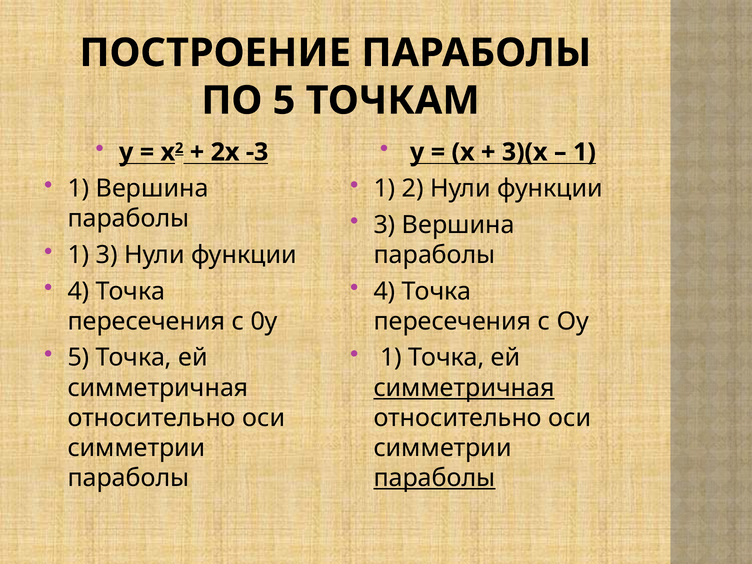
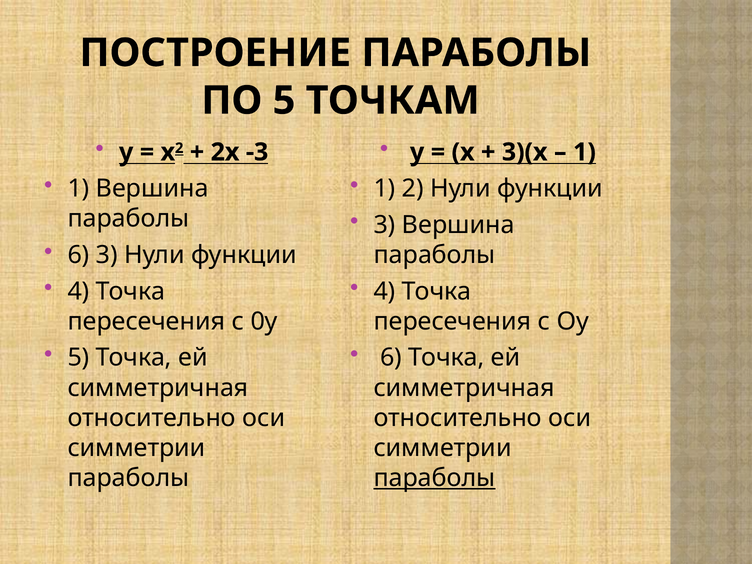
1 at (78, 255): 1 -> 6
1 at (391, 358): 1 -> 6
симметричная at (464, 388) underline: present -> none
